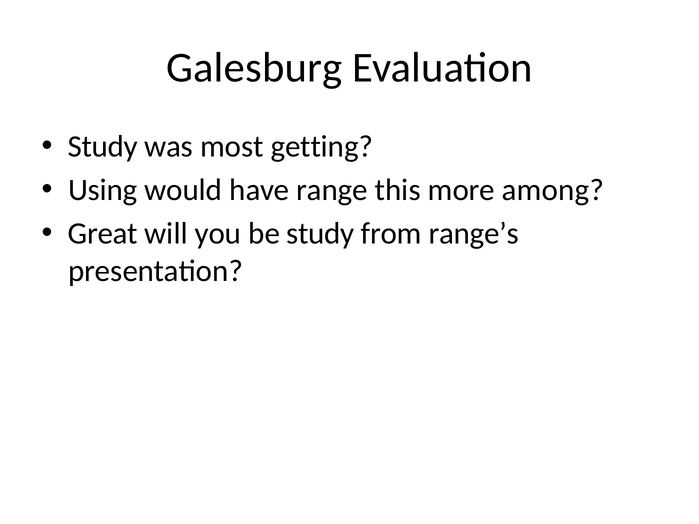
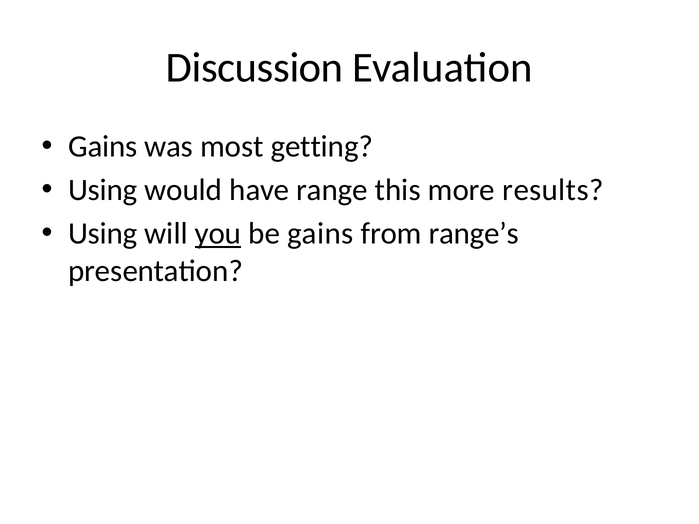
Galesburg: Galesburg -> Discussion
Study at (103, 147): Study -> Gains
among: among -> results
Great at (103, 234): Great -> Using
you underline: none -> present
be study: study -> gains
